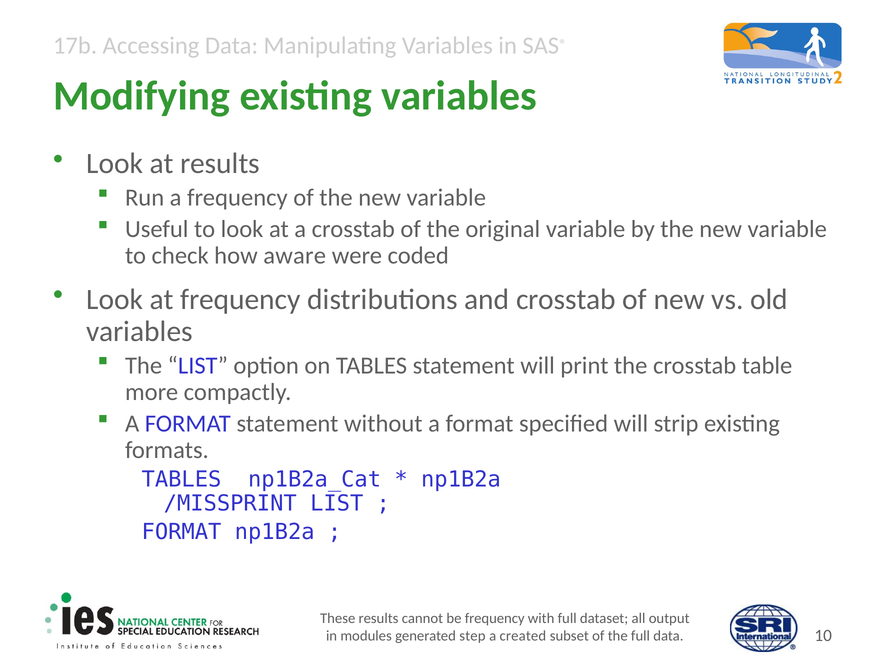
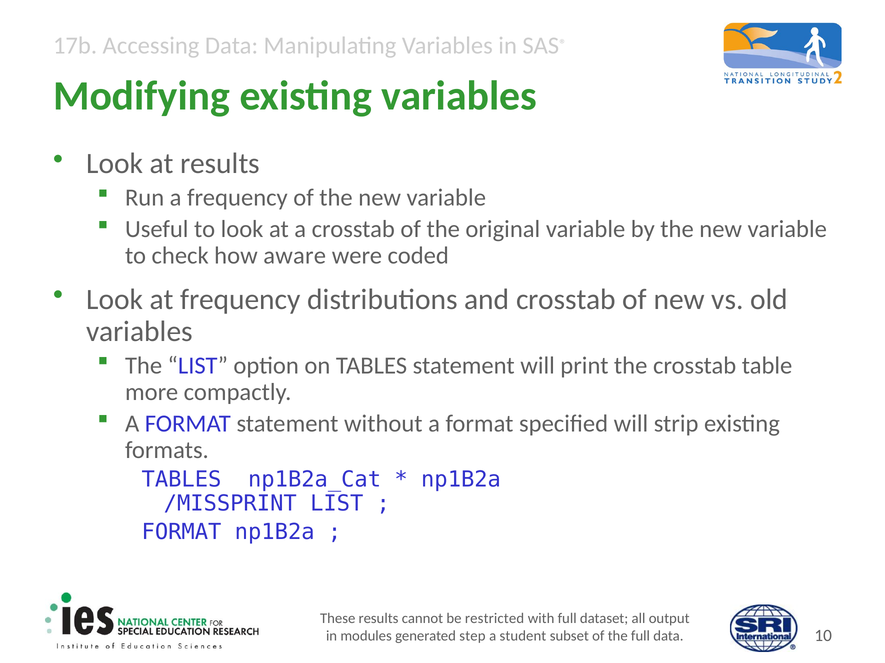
be frequency: frequency -> restricted
created: created -> student
